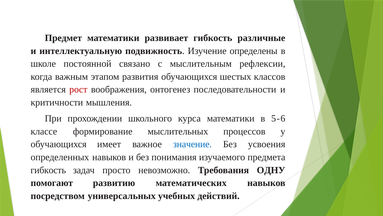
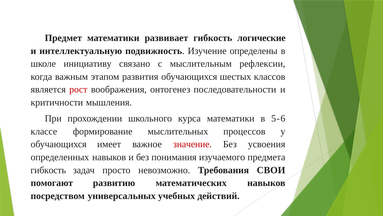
различные: различные -> логические
постоянной: постоянной -> инициативу
значение colour: blue -> red
ОДНУ: ОДНУ -> СВОИ
